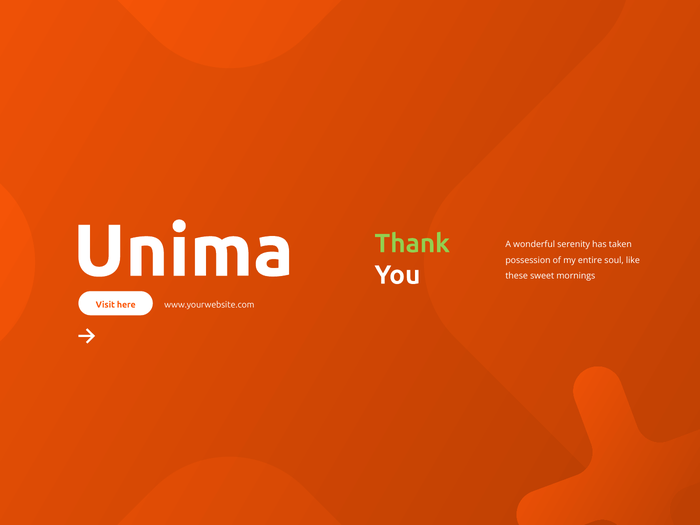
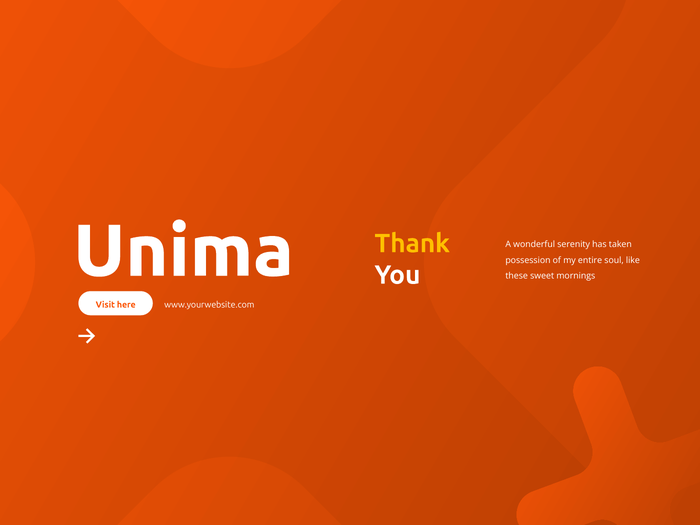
Thank colour: light green -> yellow
